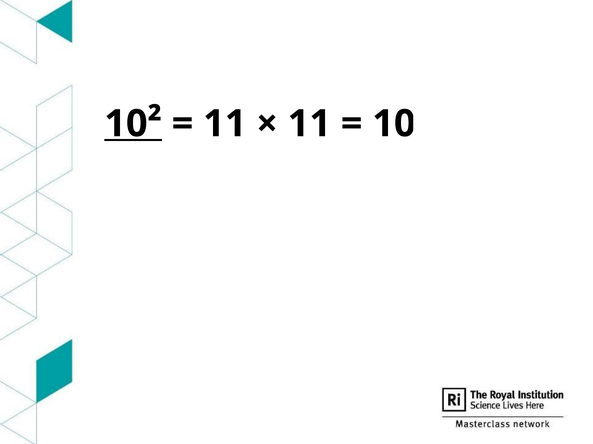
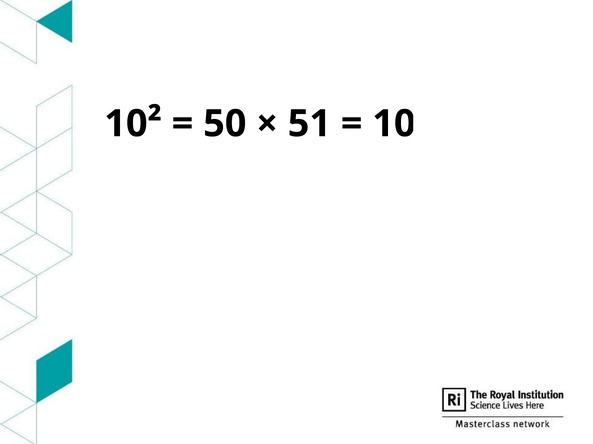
10² underline: present -> none
11 at (225, 124): 11 -> 50
11 at (309, 124): 11 -> 51
